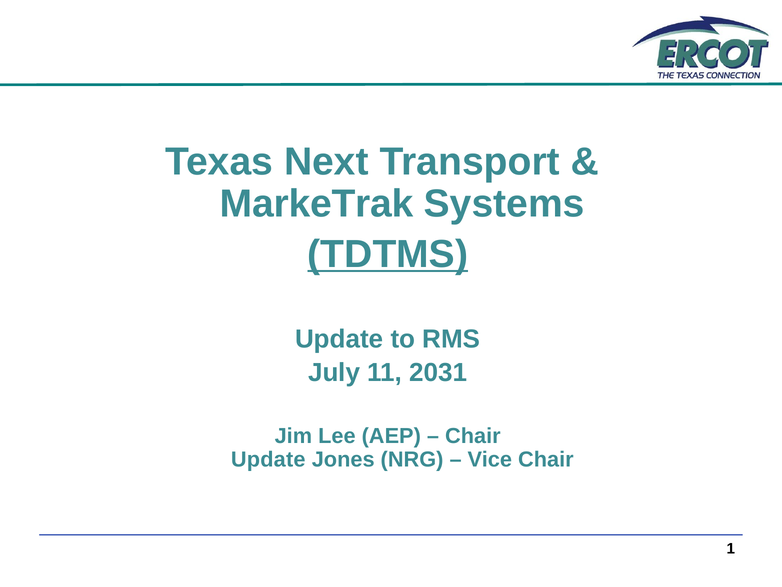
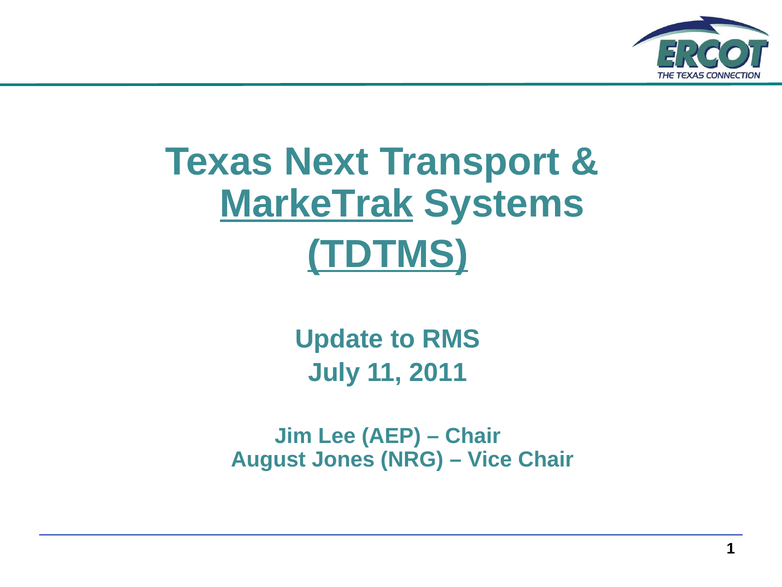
MarkeTrak underline: none -> present
2031: 2031 -> 2011
Update at (268, 459): Update -> August
